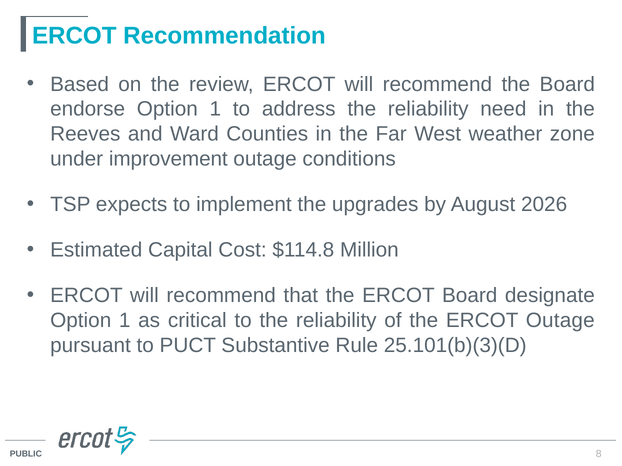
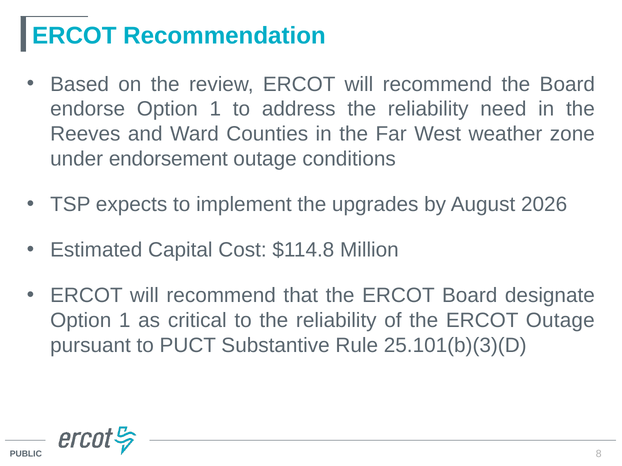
improvement: improvement -> endorsement
